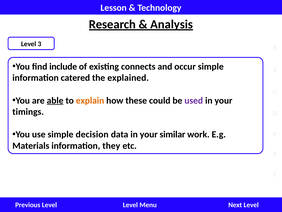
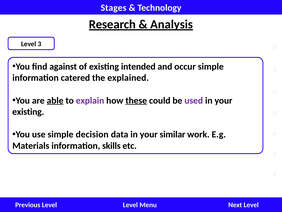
Lesson: Lesson -> Stages
include: include -> against
connects: connects -> intended
explain colour: orange -> purple
these underline: none -> present
timings at (28, 112): timings -> existing
they: they -> skills
